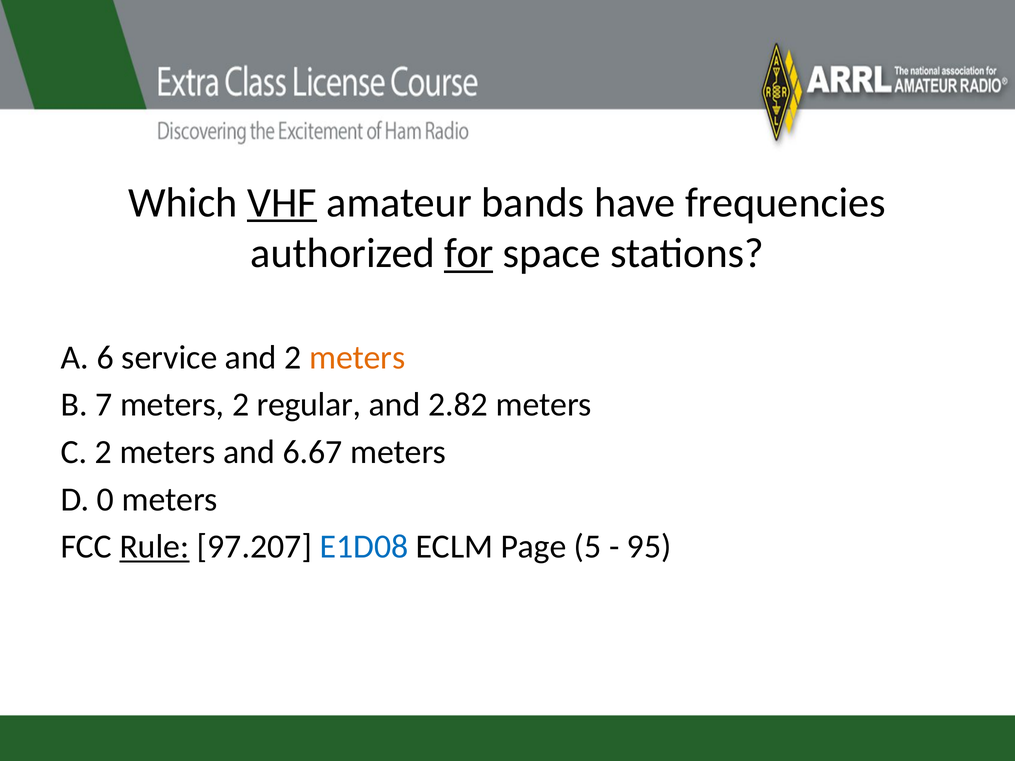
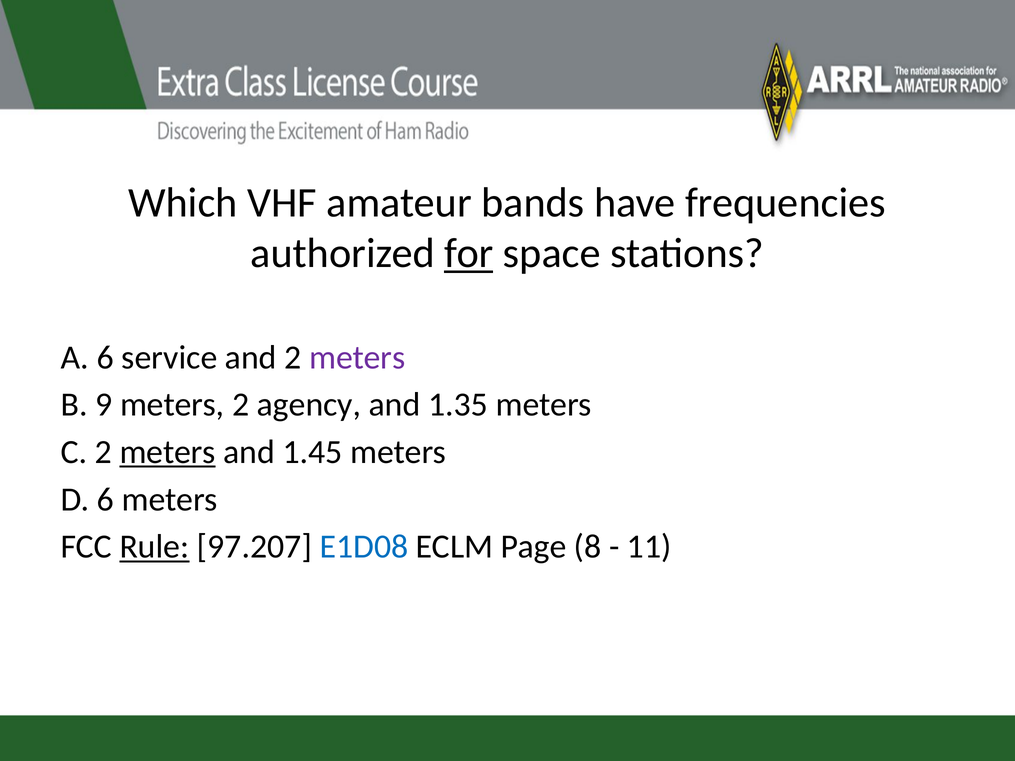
VHF underline: present -> none
meters at (357, 358) colour: orange -> purple
7: 7 -> 9
regular: regular -> agency
2.82: 2.82 -> 1.35
meters at (168, 452) underline: none -> present
6.67: 6.67 -> 1.45
D 0: 0 -> 6
5: 5 -> 8
95: 95 -> 11
